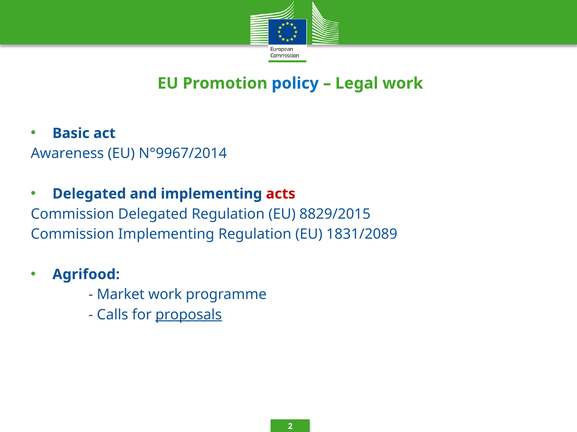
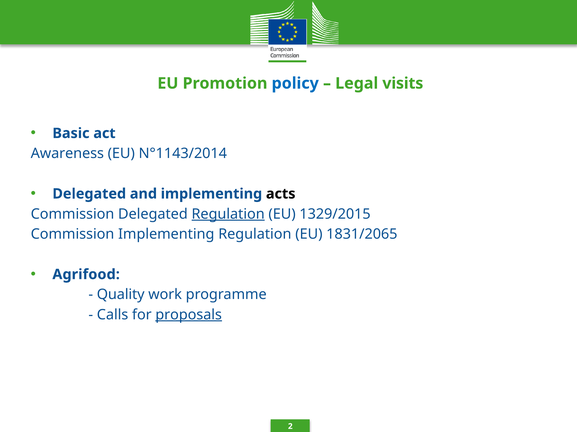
Legal work: work -> visits
N°9967/2014: N°9967/2014 -> N°1143/2014
acts colour: red -> black
Regulation at (228, 214) underline: none -> present
8829/2015: 8829/2015 -> 1329/2015
1831/2089: 1831/2089 -> 1831/2065
Market: Market -> Quality
